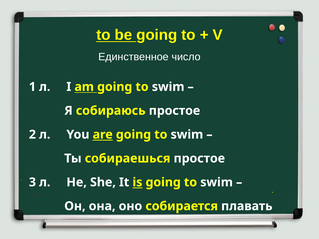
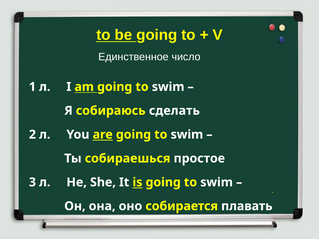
собираюсь простое: простое -> cделать
